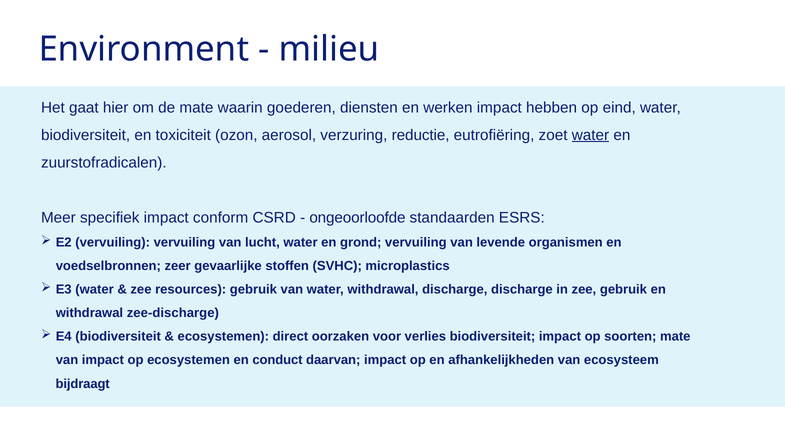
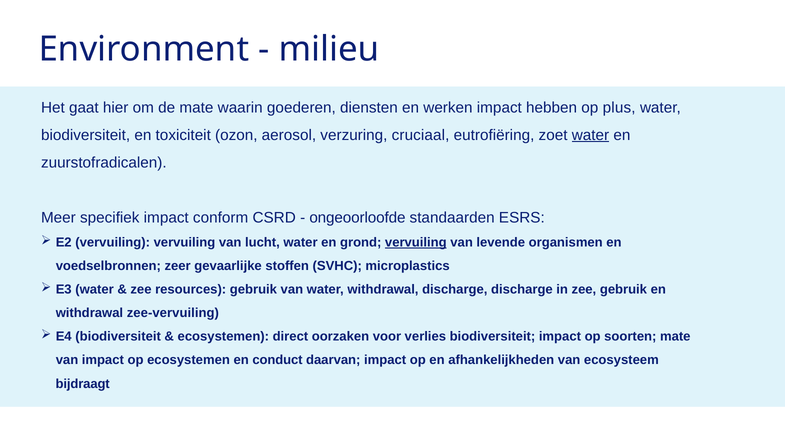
eind: eind -> plus
reductie: reductie -> cruciaal
vervuiling at (416, 242) underline: none -> present
zee-discharge: zee-discharge -> zee-vervuiling
